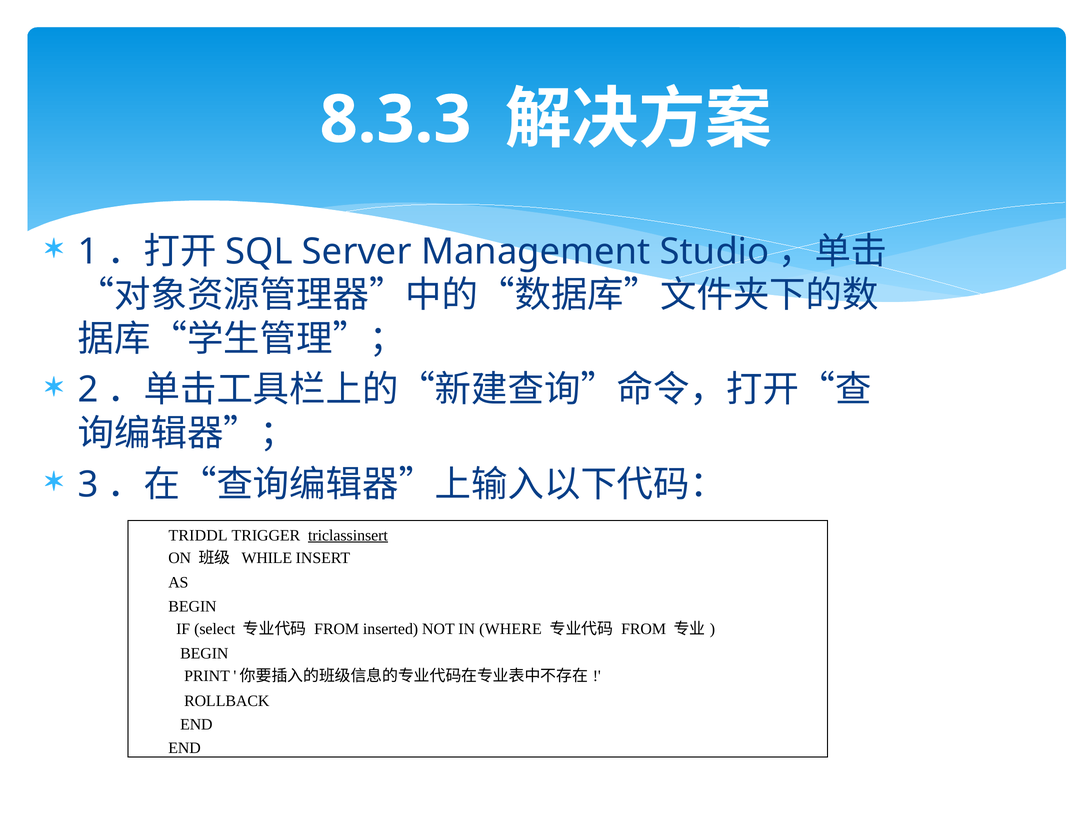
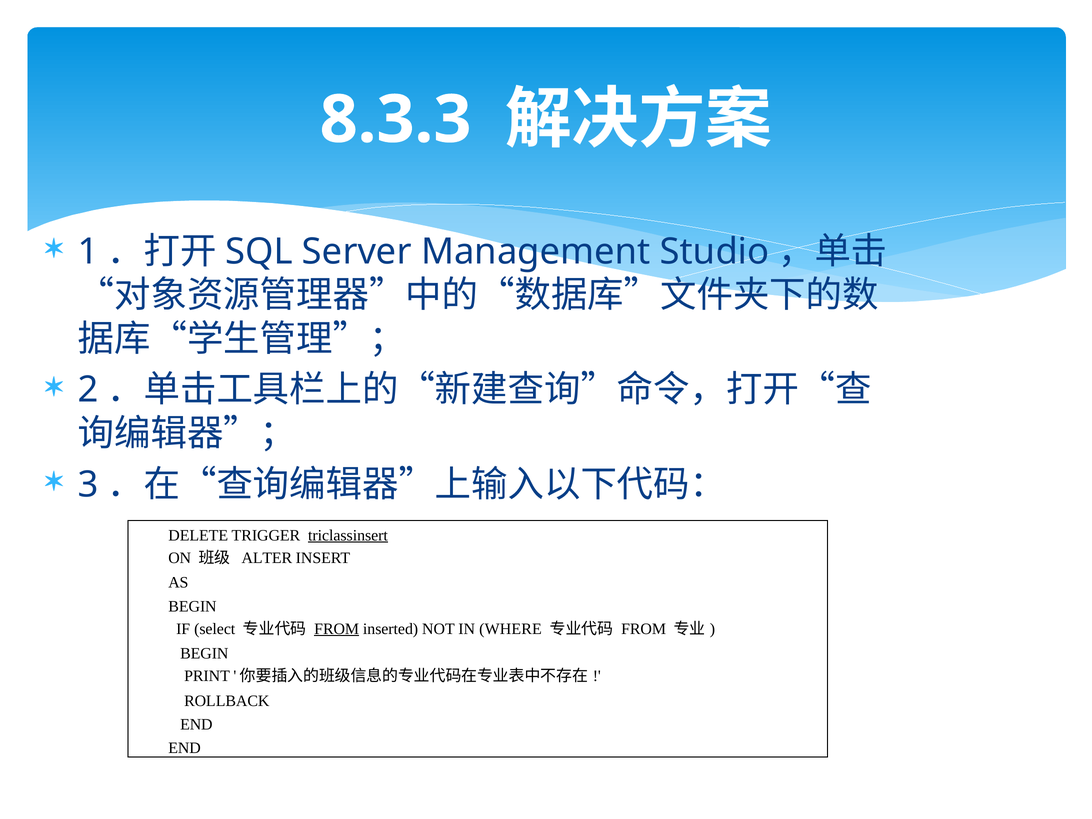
TRIDDL: TRIDDL -> DELETE
WHILE: WHILE -> ALTER
FROM at (337, 629) underline: none -> present
